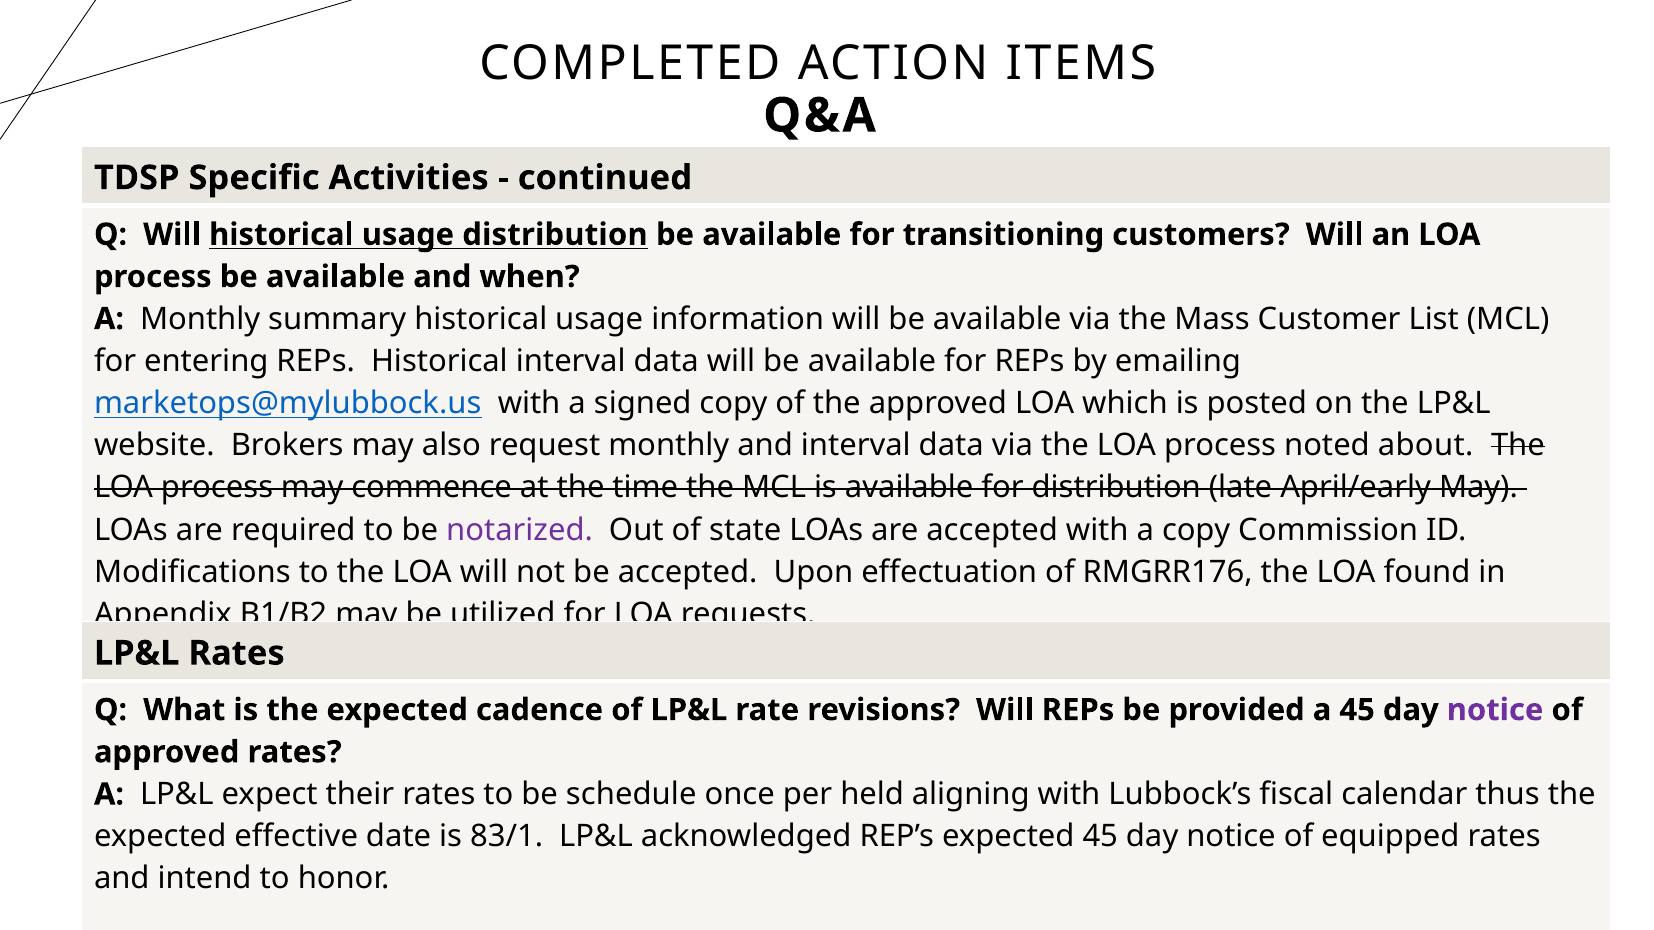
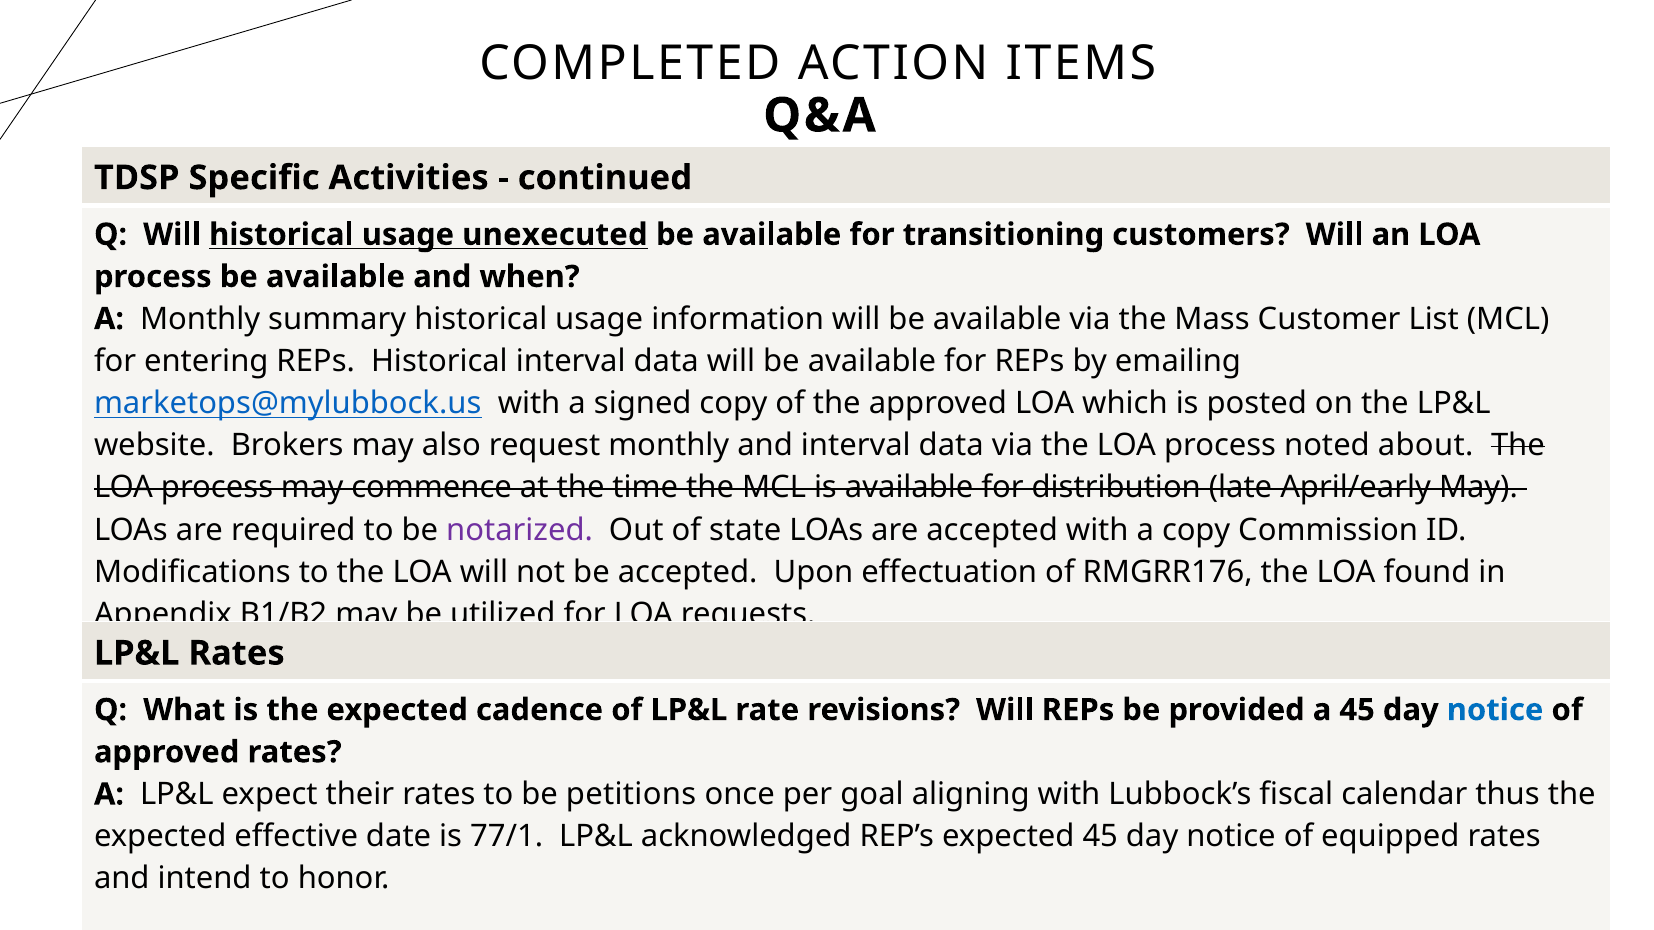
usage distribution: distribution -> unexecuted
notice at (1495, 710) colour: purple -> blue
schedule: schedule -> petitions
held: held -> goal
83/1: 83/1 -> 77/1
